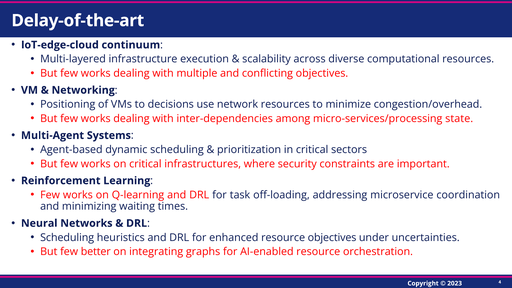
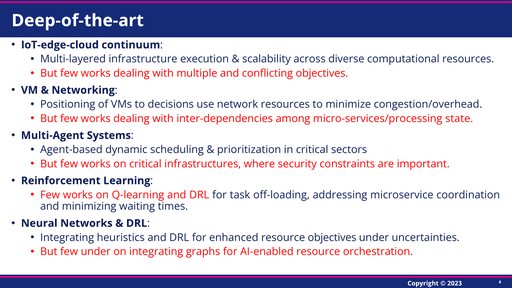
Delay-of-the-art: Delay-of-the-art -> Deep-of-the-art
Scheduling at (67, 237): Scheduling -> Integrating
few better: better -> under
